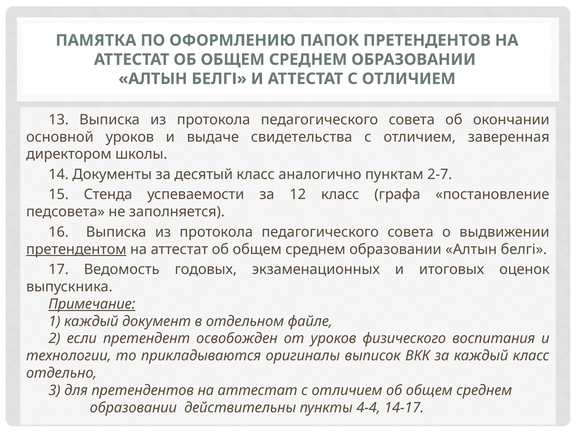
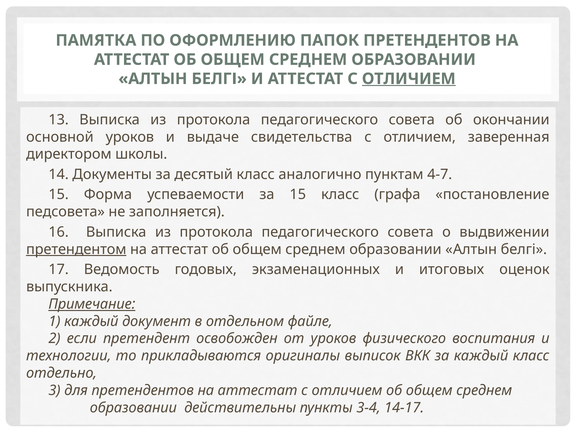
ОТЛИЧИЕМ at (409, 79) underline: none -> present
2-7: 2-7 -> 4-7
Стенда: Стенда -> Форма
за 12: 12 -> 15
4-4: 4-4 -> 3-4
